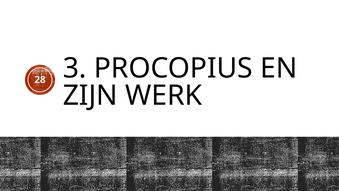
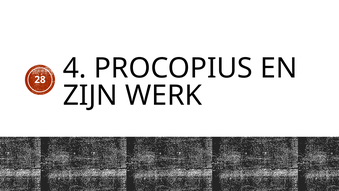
3: 3 -> 4
